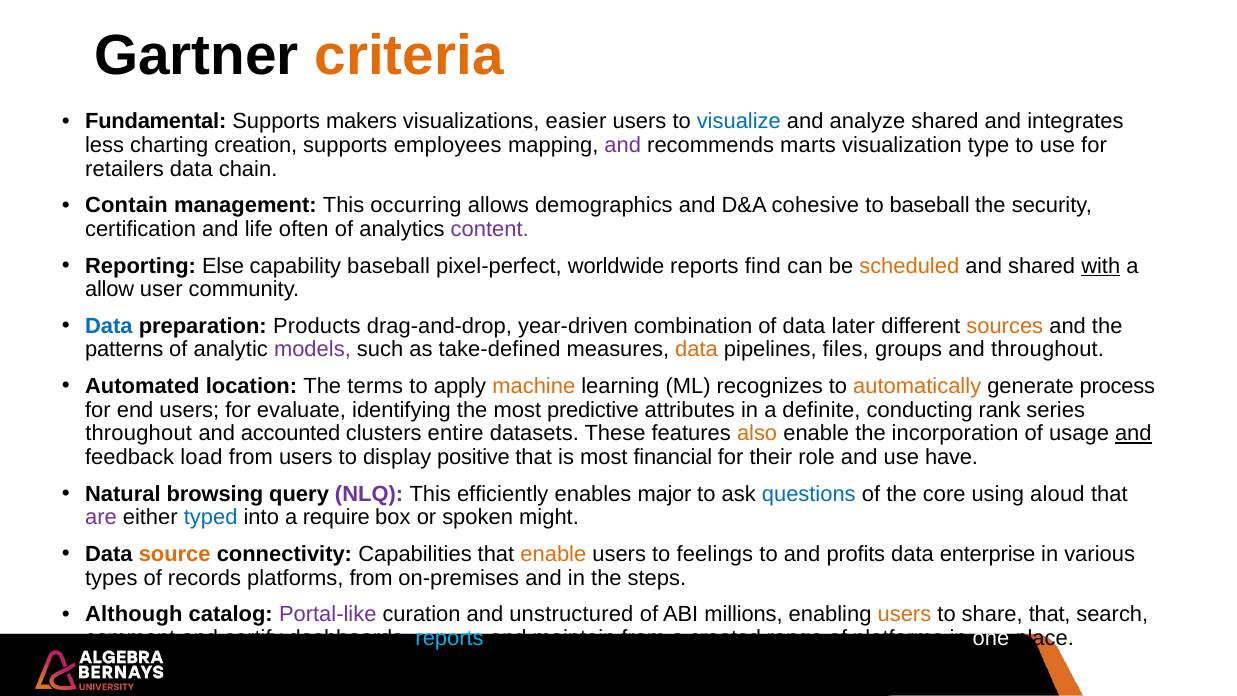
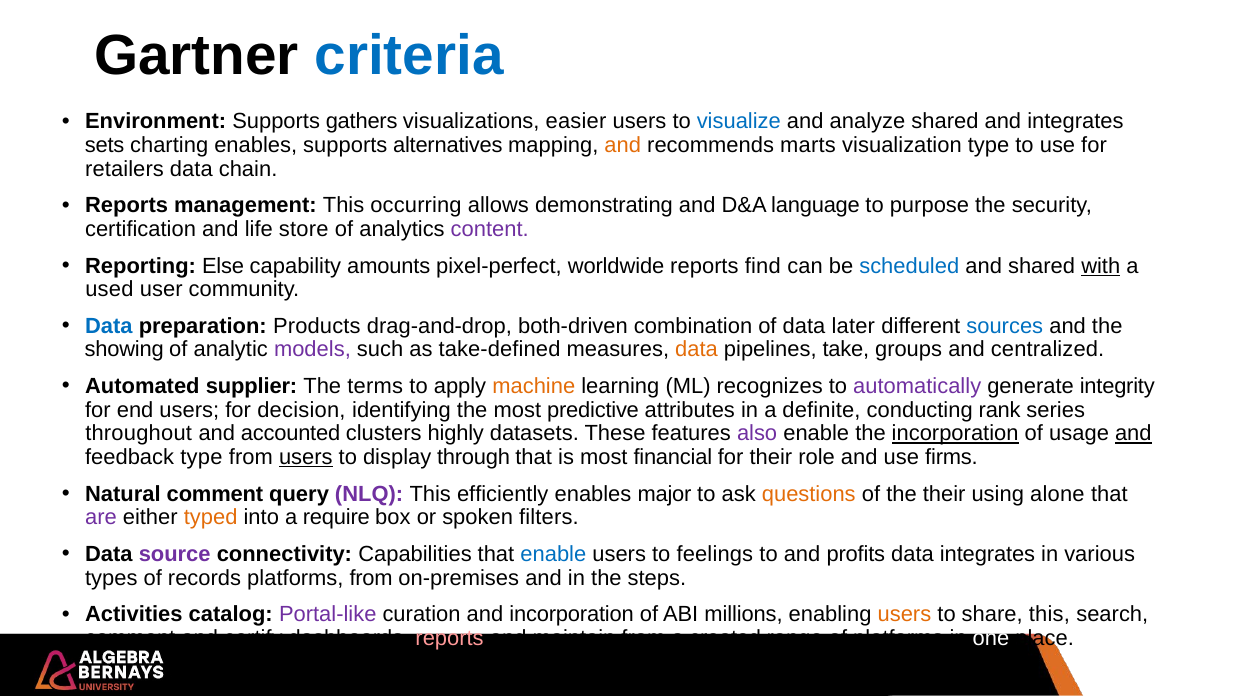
criteria colour: orange -> blue
Fundamental: Fundamental -> Environment
makers: makers -> gathers
less: less -> sets
charting creation: creation -> enables
employees: employees -> alternatives
and at (623, 145) colour: purple -> orange
Contain at (126, 206): Contain -> Reports
demographics: demographics -> demonstrating
cohesive: cohesive -> language
to baseball: baseball -> purpose
often: often -> store
capability baseball: baseball -> amounts
scheduled colour: orange -> blue
allow: allow -> used
year-driven: year-driven -> both-driven
sources colour: orange -> blue
patterns: patterns -> showing
files: files -> take
and throughout: throughout -> centralized
location: location -> supplier
automatically colour: orange -> purple
process: process -> integrity
evaluate: evaluate -> decision
entire: entire -> highly
also colour: orange -> purple
incorporation at (955, 434) underline: none -> present
feedback load: load -> type
users at (306, 457) underline: none -> present
positive: positive -> through
have: have -> firms
Natural browsing: browsing -> comment
questions colour: blue -> orange
the core: core -> their
aloud: aloud -> alone
typed colour: blue -> orange
might: might -> filters
source colour: orange -> purple
enable at (553, 554) colour: orange -> blue
data enterprise: enterprise -> integrates
Although: Although -> Activities
and unstructured: unstructured -> incorporation
share that: that -> this
reports at (450, 638) colour: light blue -> pink
